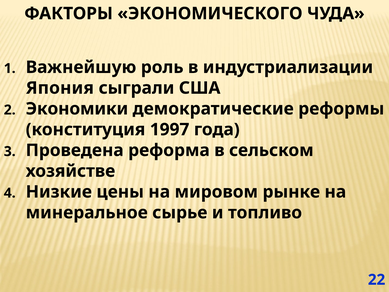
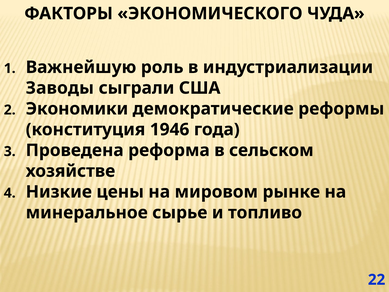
Япония: Япония -> Заводы
1997: 1997 -> 1946
